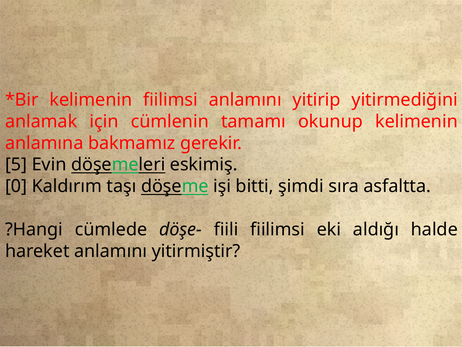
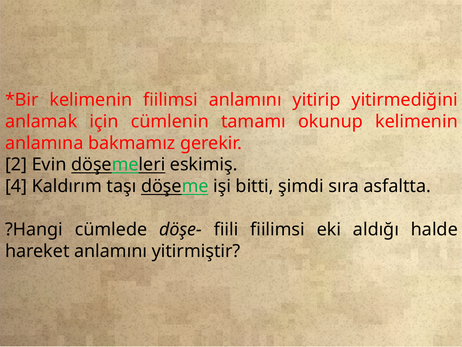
5: 5 -> 2
0: 0 -> 4
